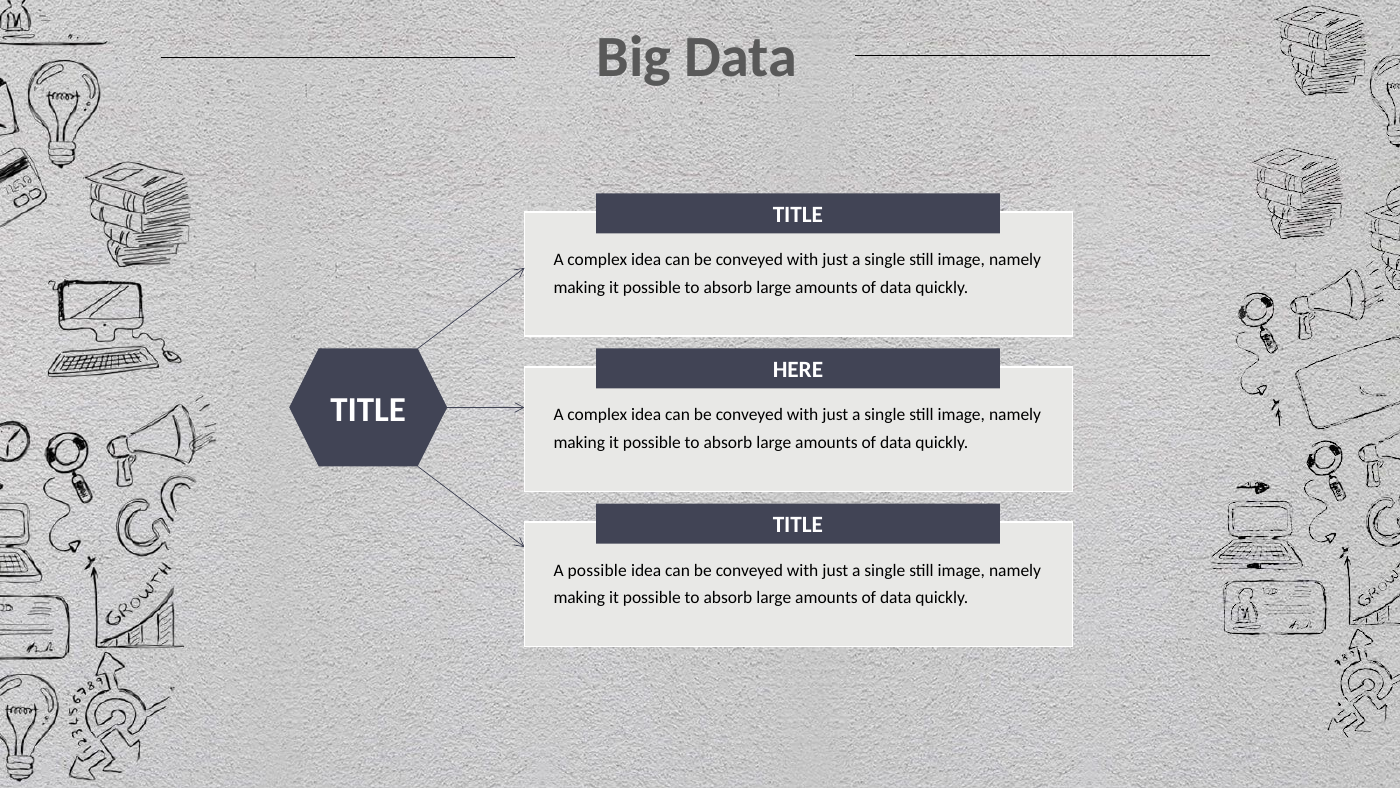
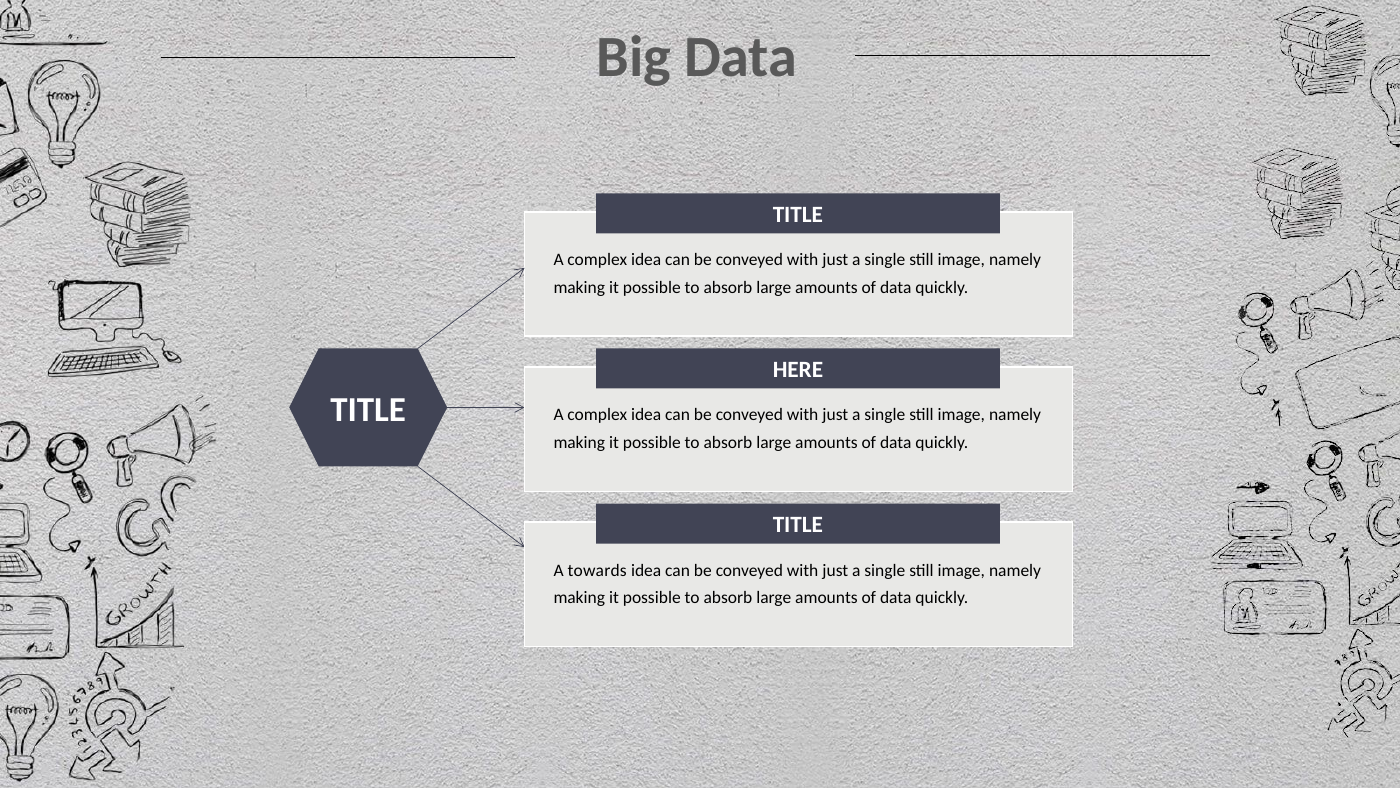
A possible: possible -> towards
